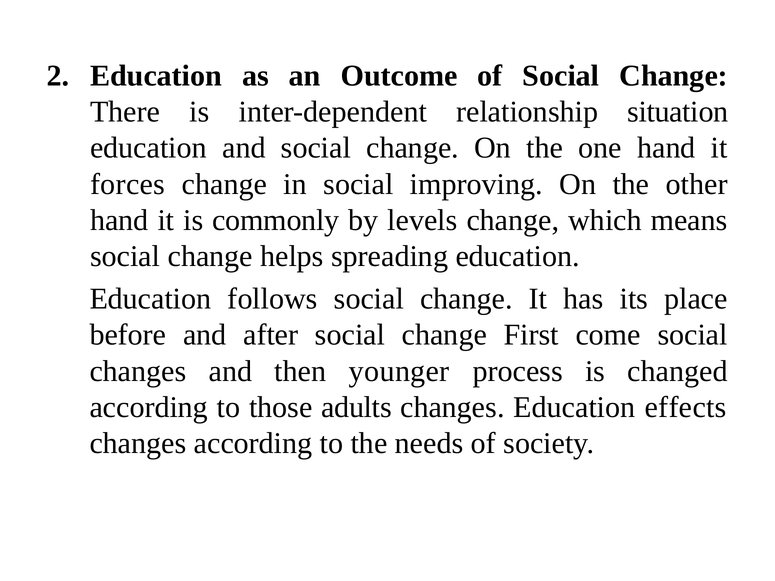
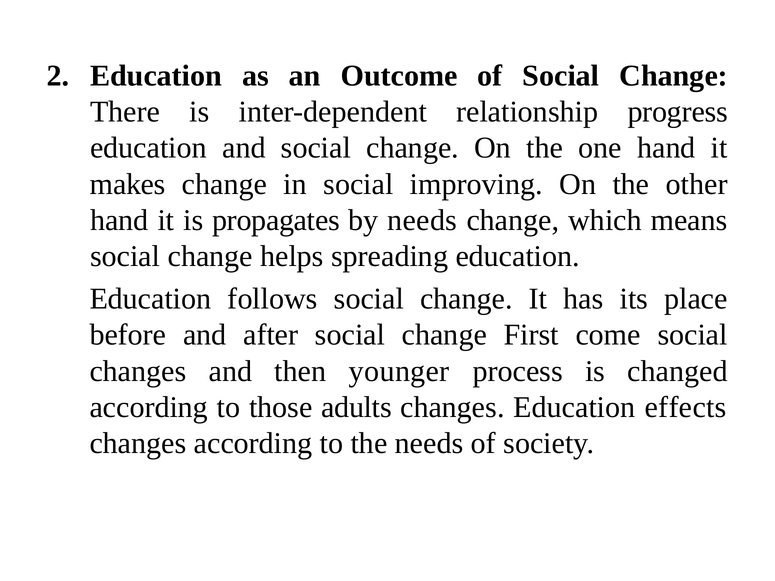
situation: situation -> progress
forces: forces -> makes
commonly: commonly -> propagates
by levels: levels -> needs
